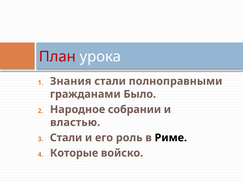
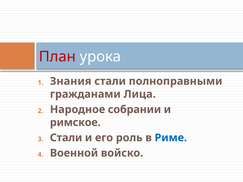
Было: Было -> Лица
властью: властью -> римское
Риме colour: black -> blue
Которые: Которые -> Военной
